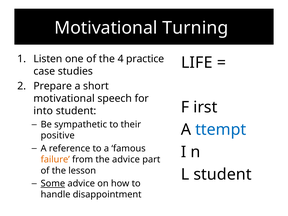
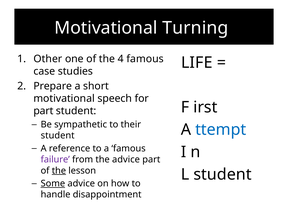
Listen: Listen -> Other
4 practice: practice -> famous
into at (43, 111): into -> part
positive at (58, 136): positive -> student
failure colour: orange -> purple
the at (59, 171) underline: none -> present
